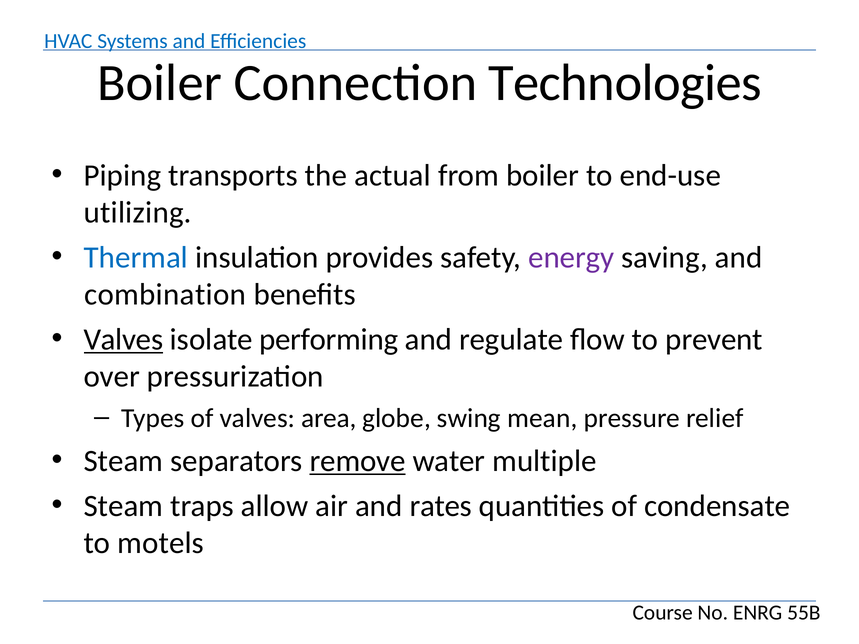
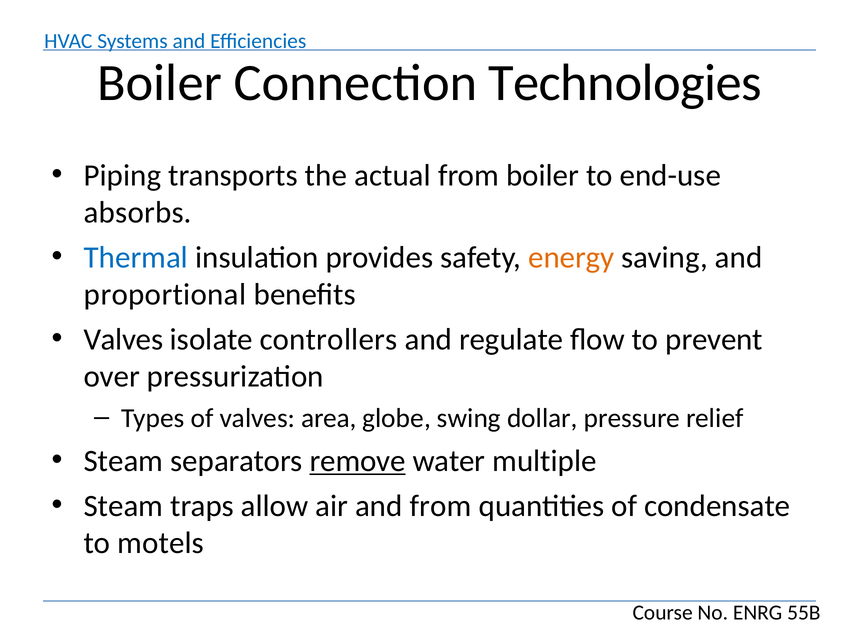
utilizing: utilizing -> absorbs
energy colour: purple -> orange
combination: combination -> proportional
Valves at (123, 339) underline: present -> none
performing: performing -> controllers
mean: mean -> dollar
and rates: rates -> from
